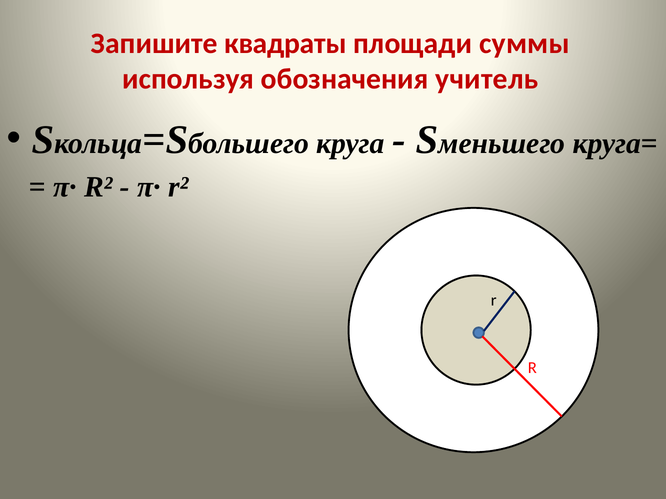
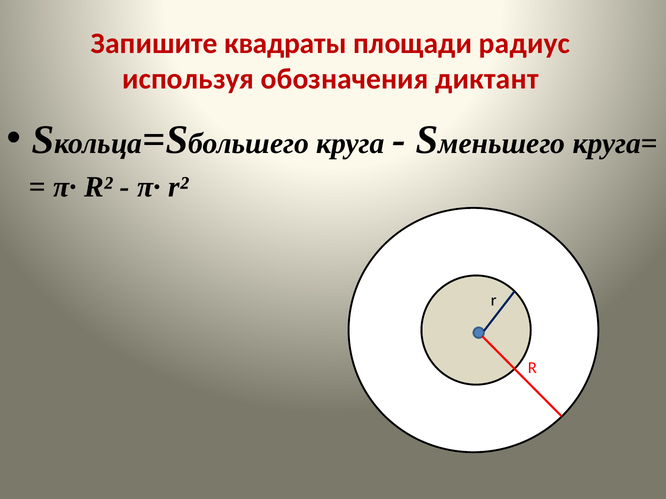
суммы: суммы -> радиус
учитель: учитель -> диктант
